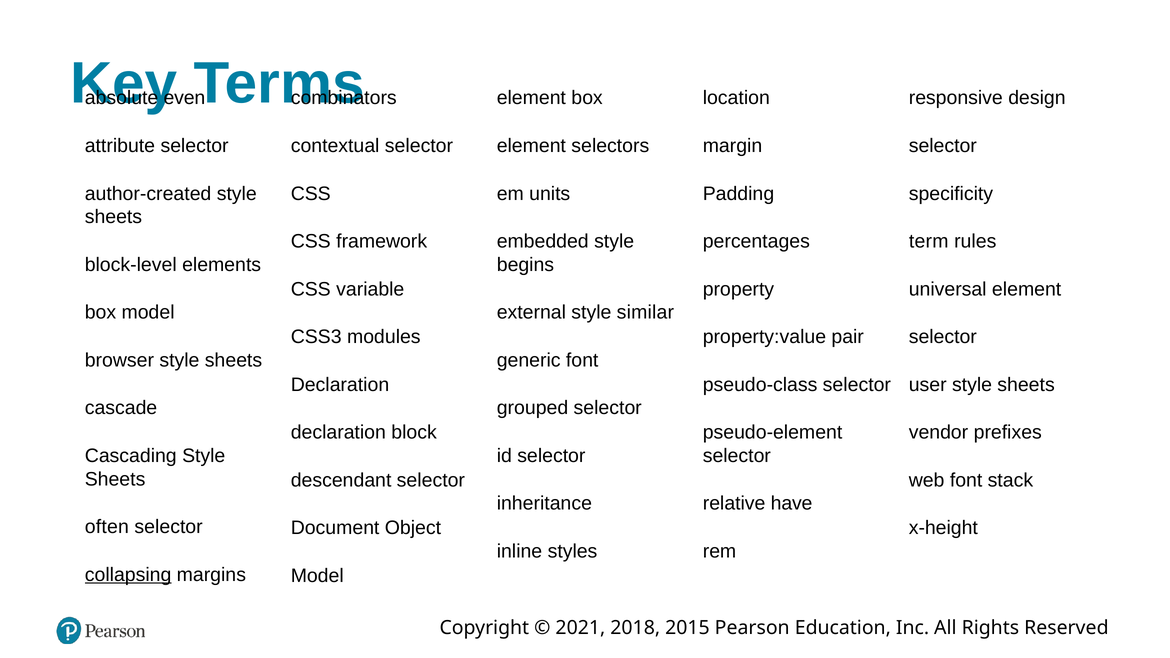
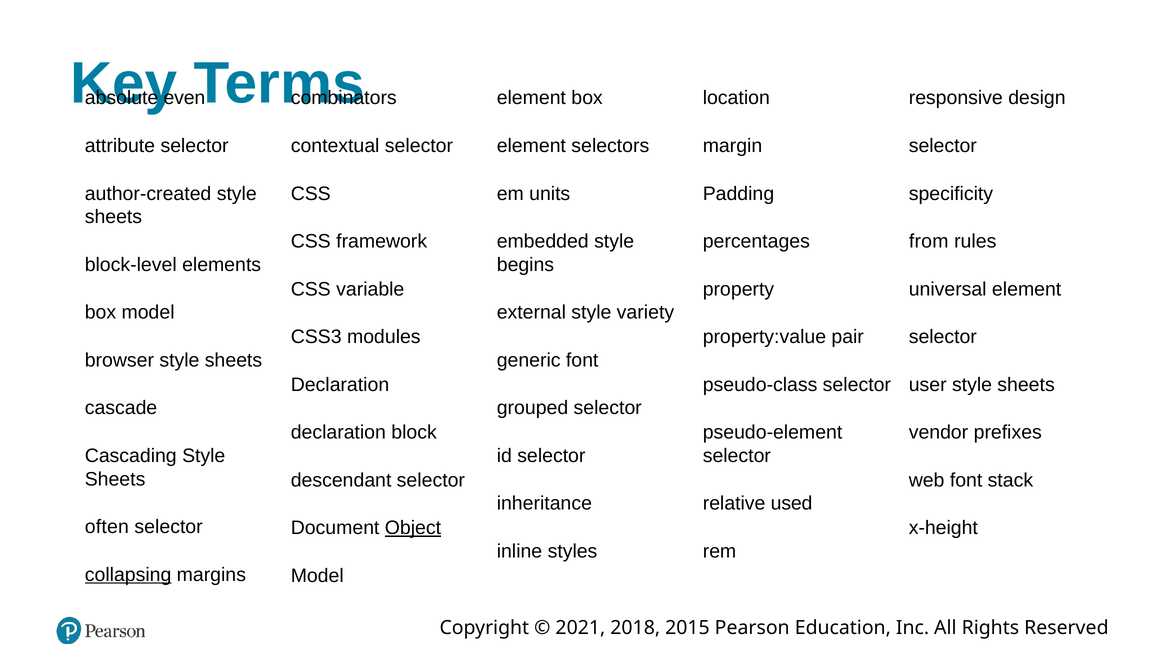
term: term -> from
similar: similar -> variety
have: have -> used
Object underline: none -> present
